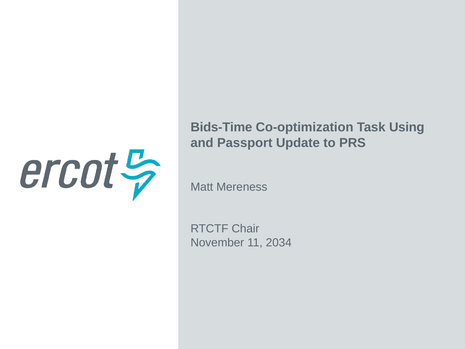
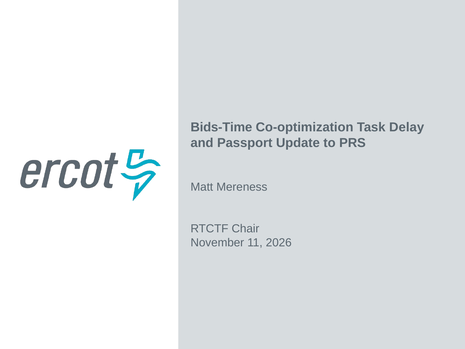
Using: Using -> Delay
2034: 2034 -> 2026
